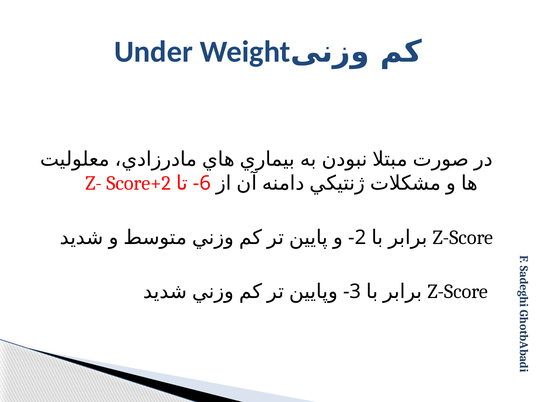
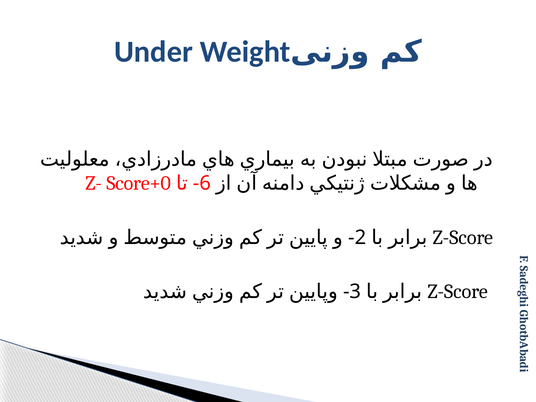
Score+2: Score+2 -> Score+0
